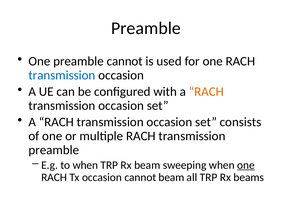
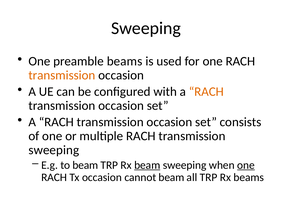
Preamble at (146, 28): Preamble -> Sweeping
preamble cannot: cannot -> beams
transmission at (62, 75) colour: blue -> orange
preamble at (54, 150): preamble -> sweeping
to when: when -> beam
beam at (147, 165) underline: none -> present
